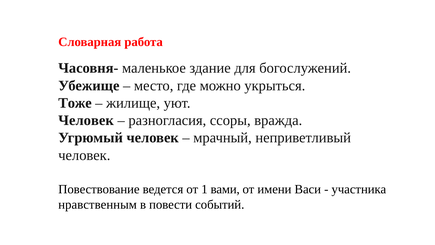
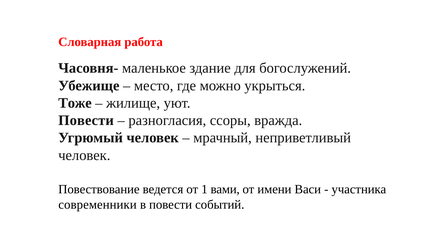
Человек at (86, 120): Человек -> Повести
нравственным: нравственным -> современники
